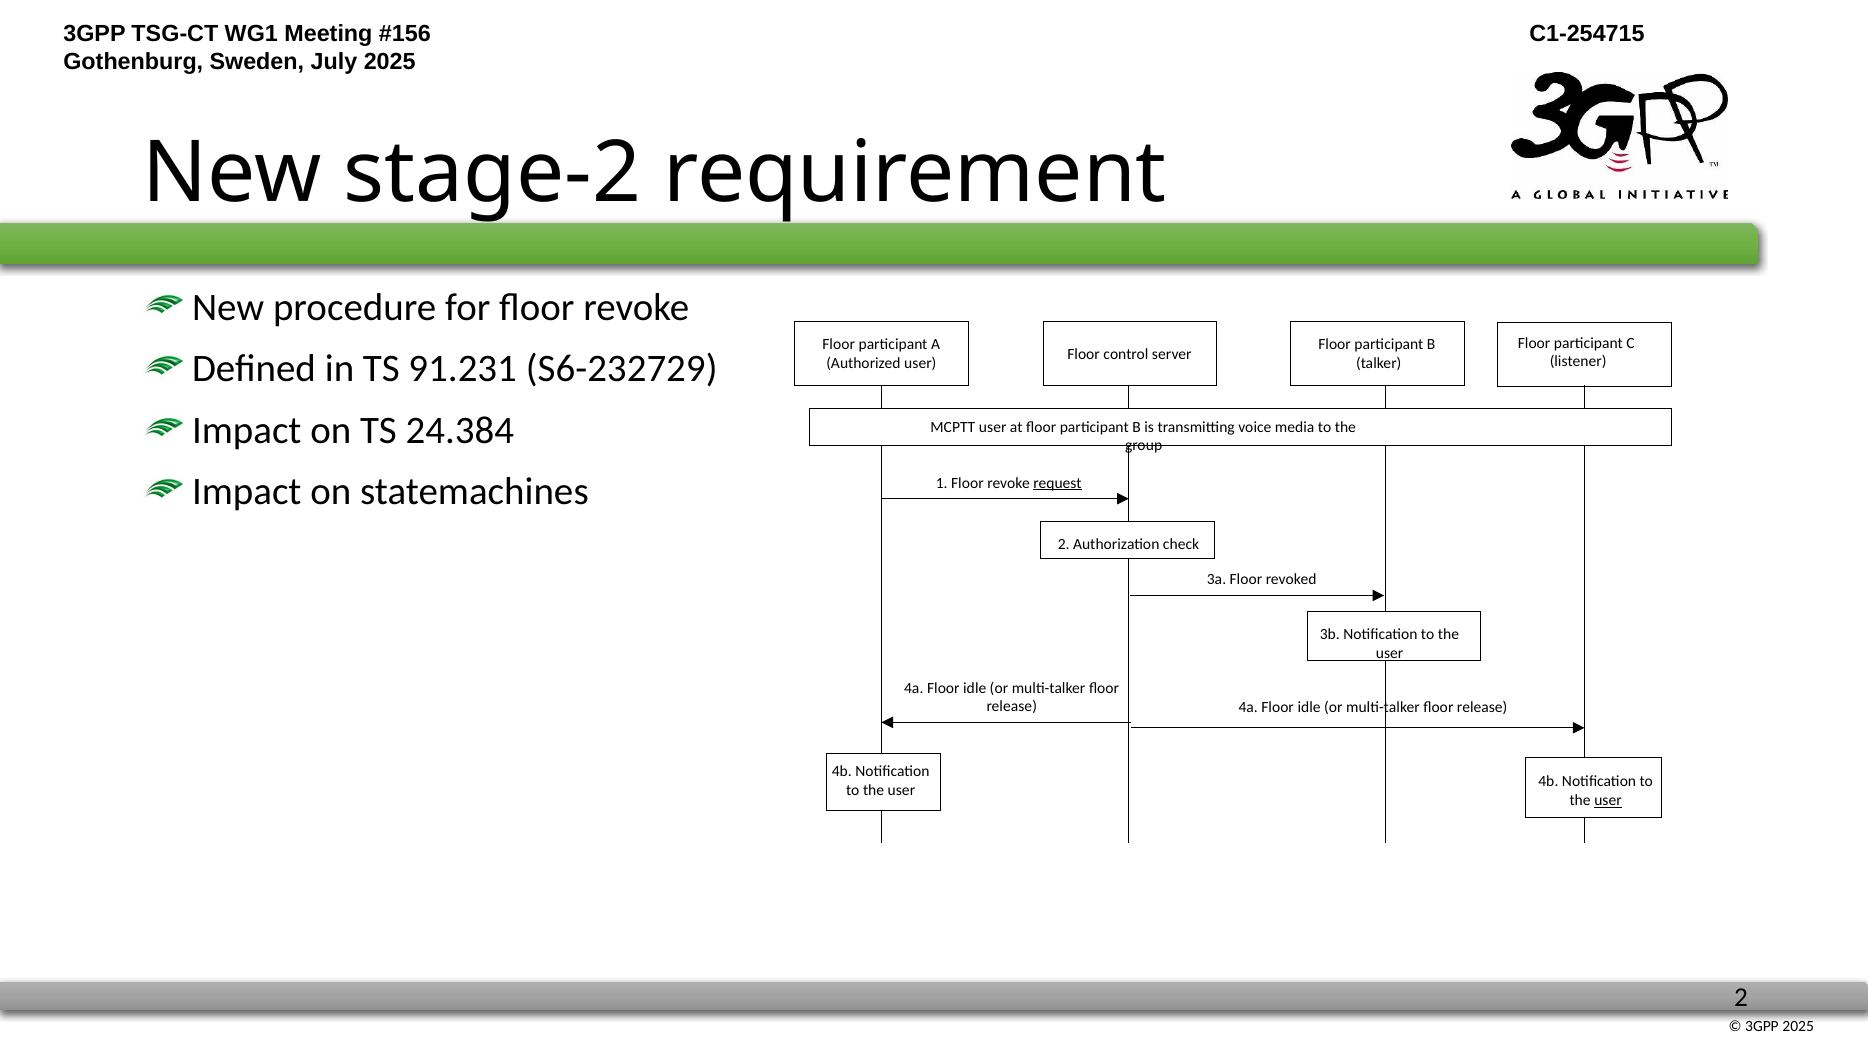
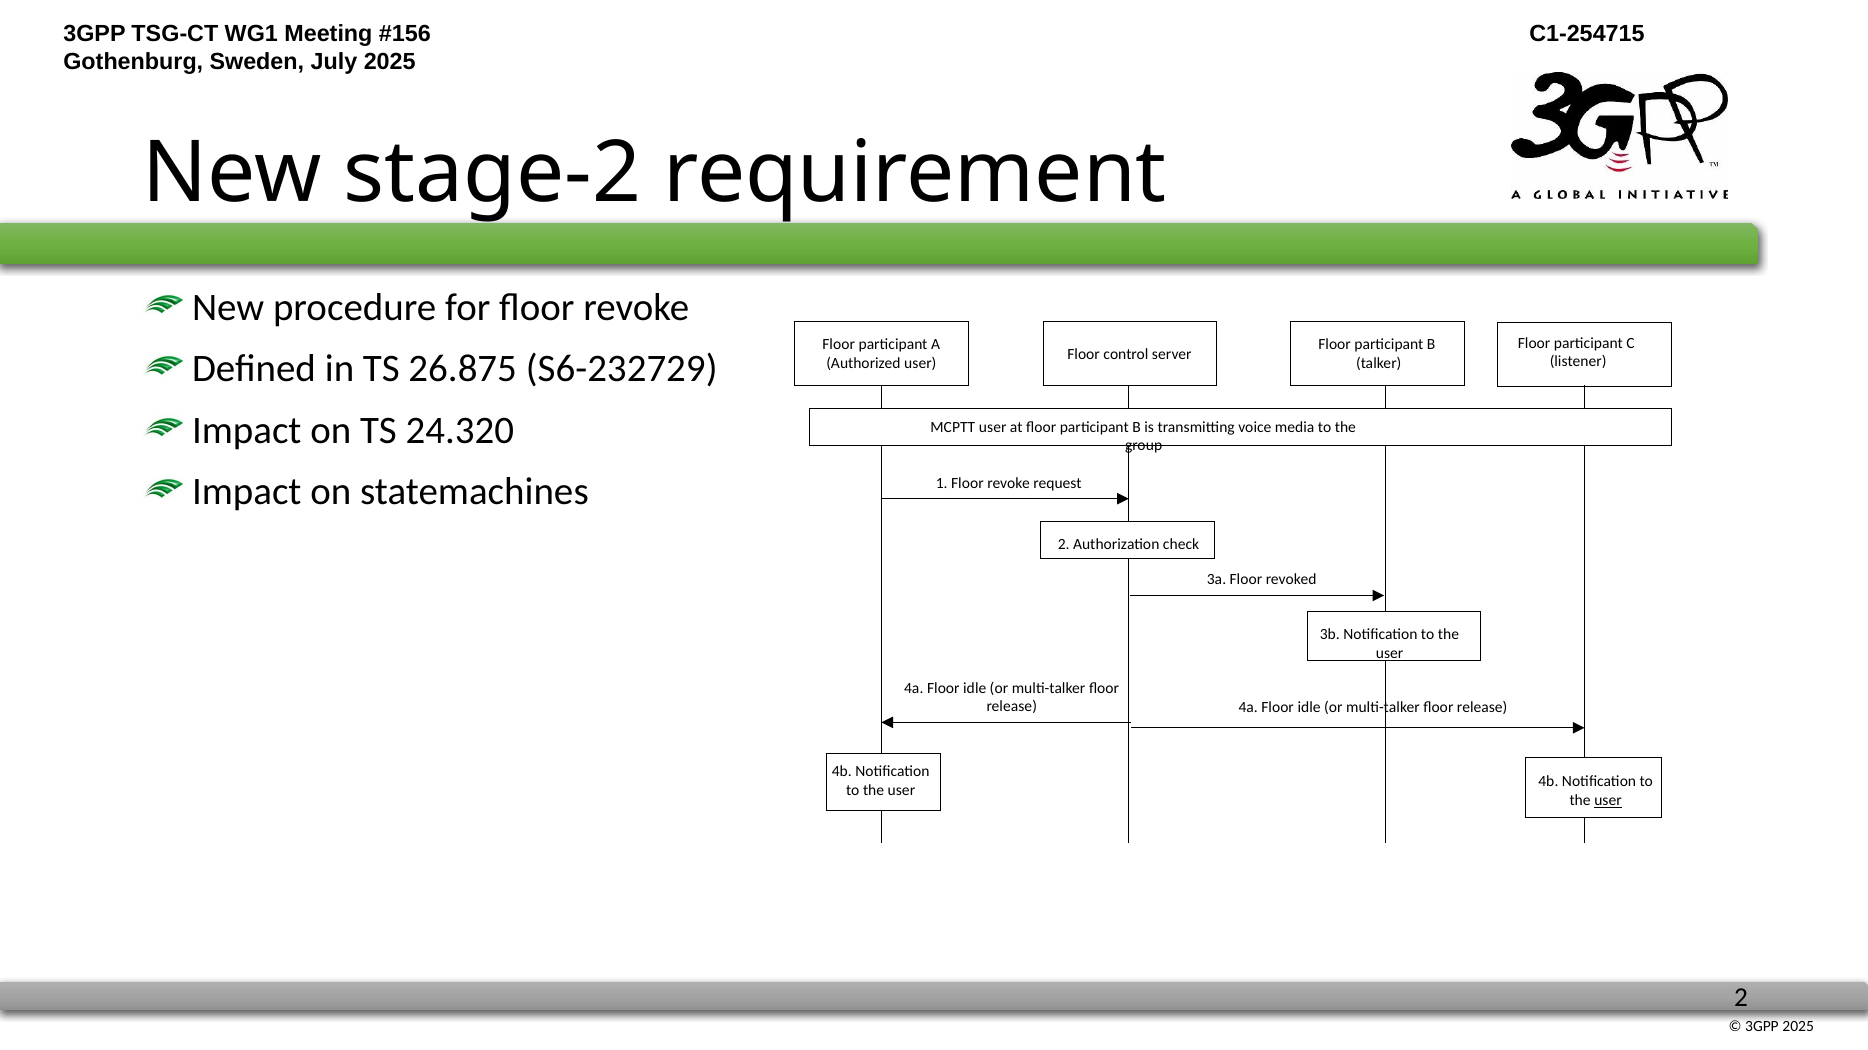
91.231: 91.231 -> 26.875
24.384: 24.384 -> 24.320
request underline: present -> none
